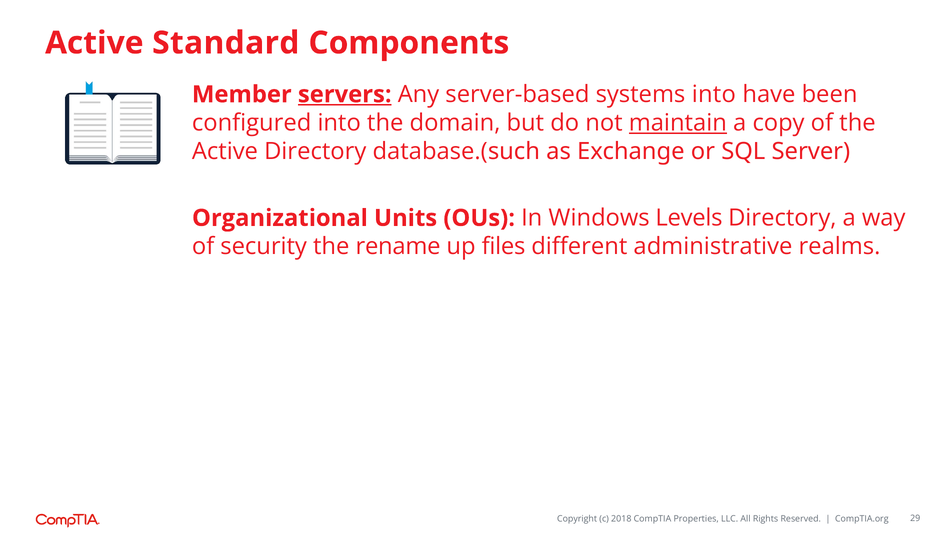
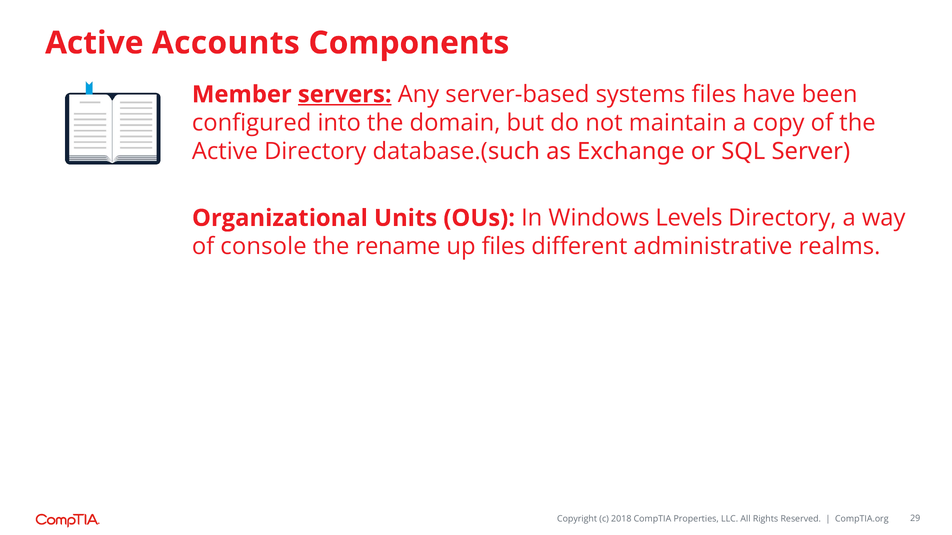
Standard: Standard -> Accounts
systems into: into -> files
maintain underline: present -> none
security: security -> console
